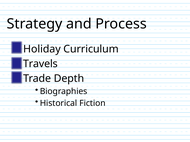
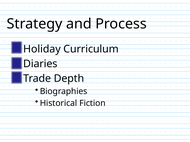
Travels: Travels -> Diaries
